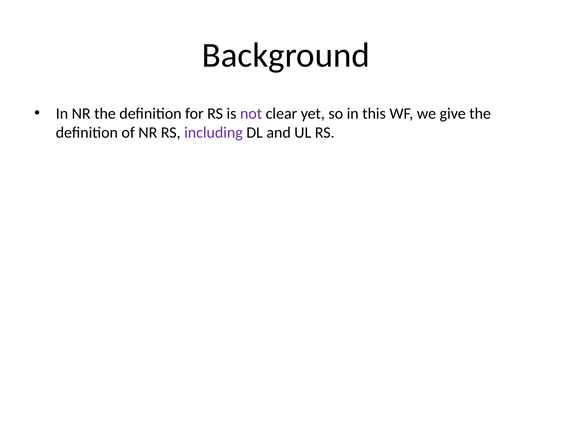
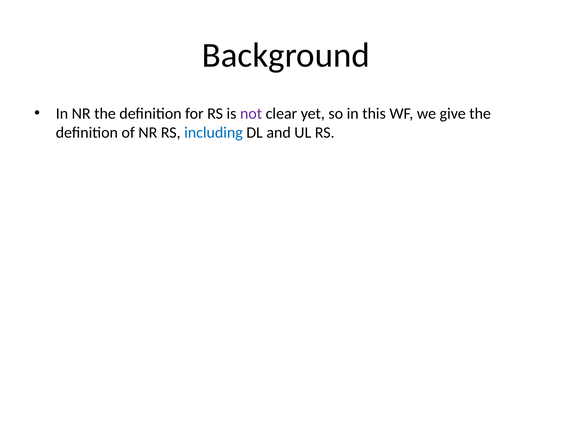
including colour: purple -> blue
